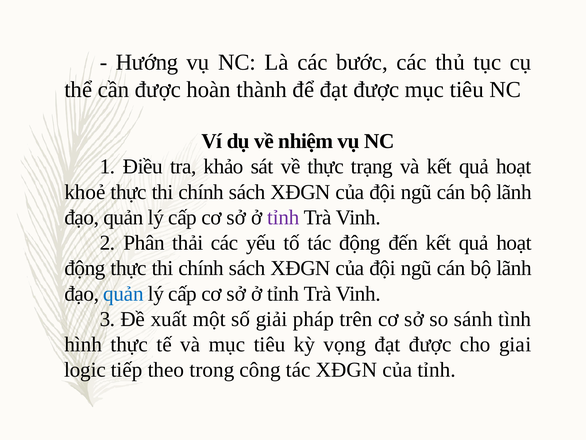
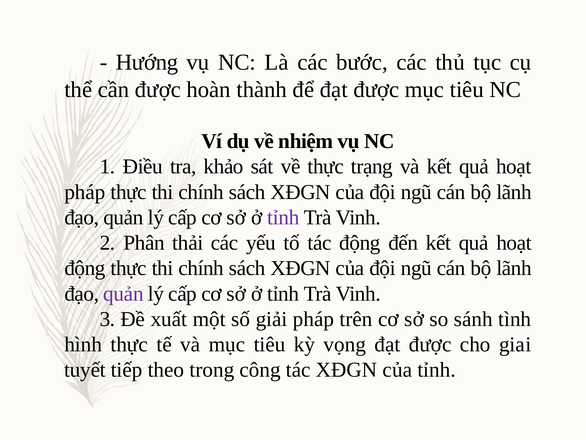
khoẻ at (85, 192): khoẻ -> pháp
quản at (123, 293) colour: blue -> purple
logic: logic -> tuyết
